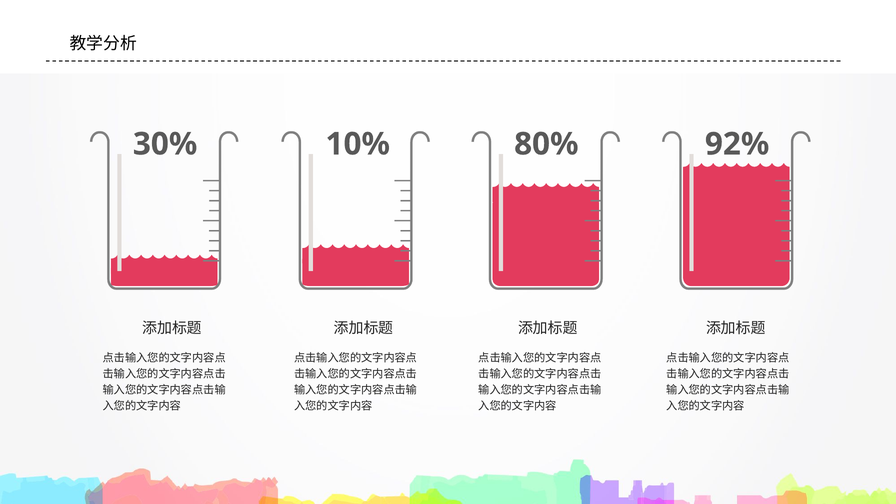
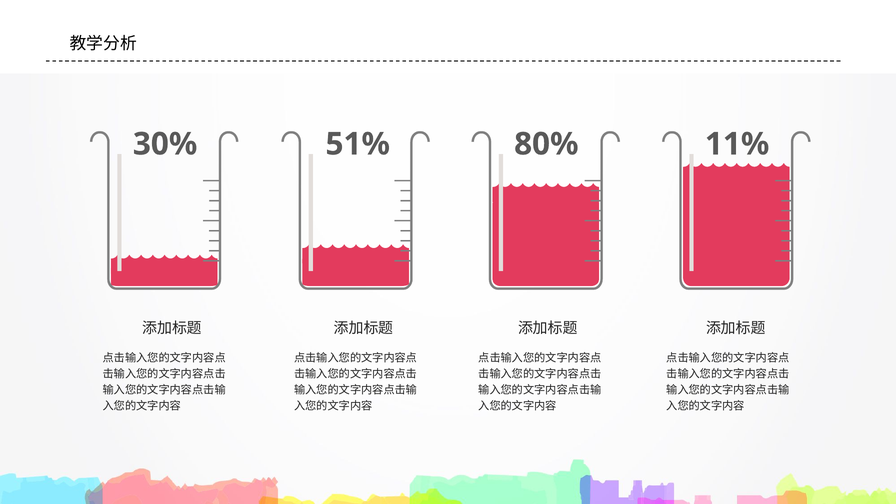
10%: 10% -> 51%
92%: 92% -> 11%
